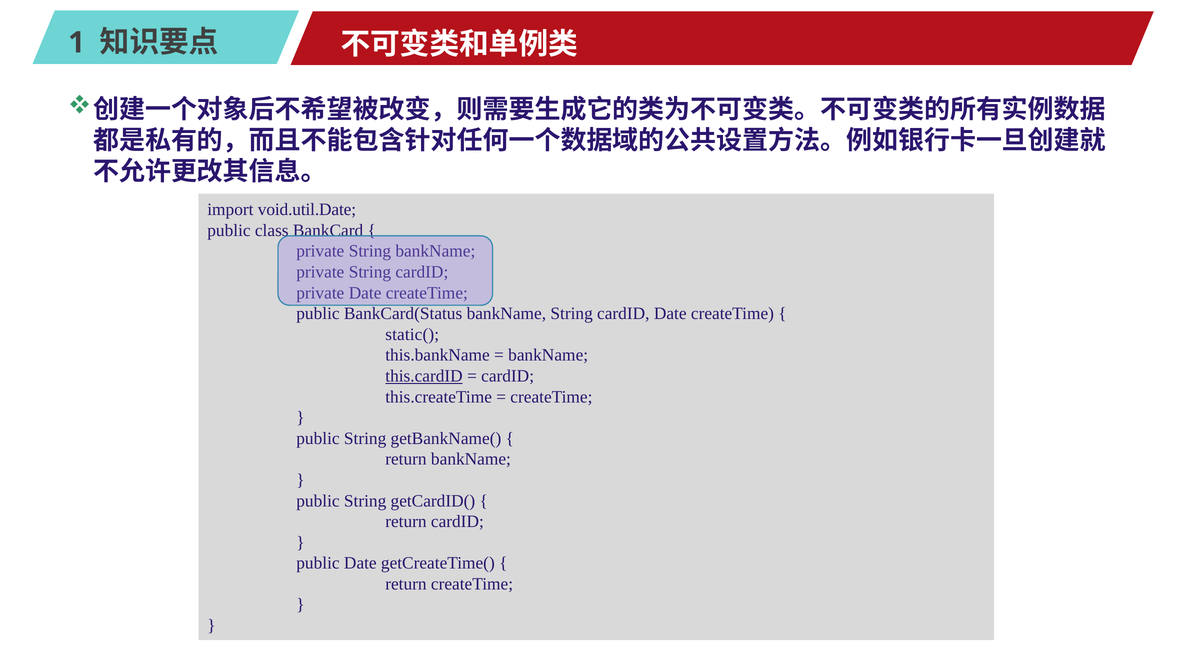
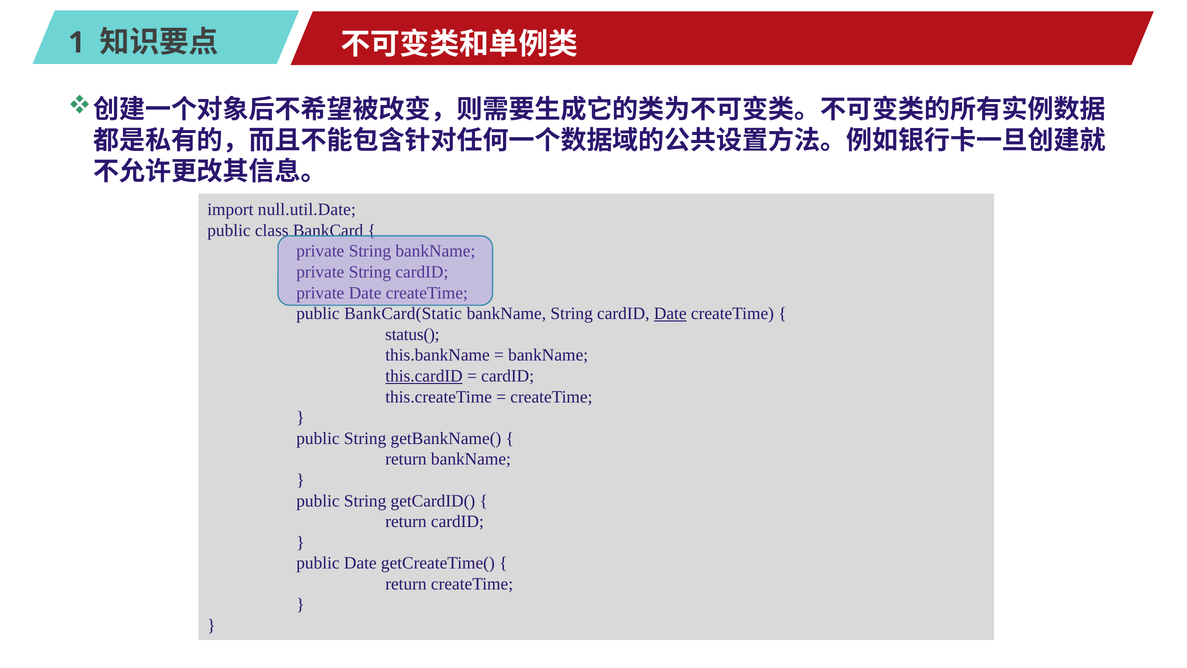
void.util.Date: void.util.Date -> null.util.Date
BankCard(Status: BankCard(Status -> BankCard(Static
Date at (670, 314) underline: none -> present
static(: static( -> status(
